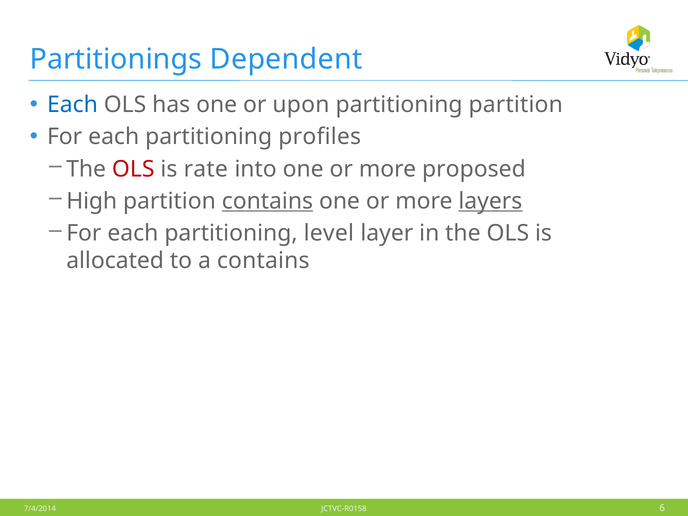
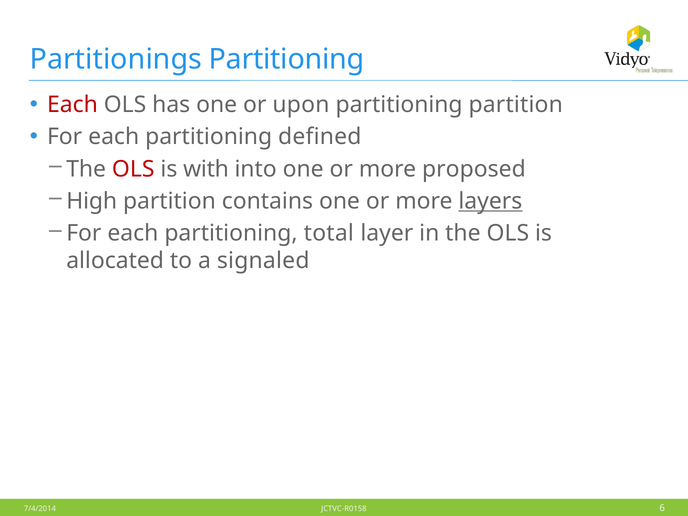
Partitionings Dependent: Dependent -> Partitioning
Each at (72, 105) colour: blue -> red
profiles: profiles -> defined
rate: rate -> with
contains at (267, 201) underline: present -> none
level: level -> total
a contains: contains -> signaled
